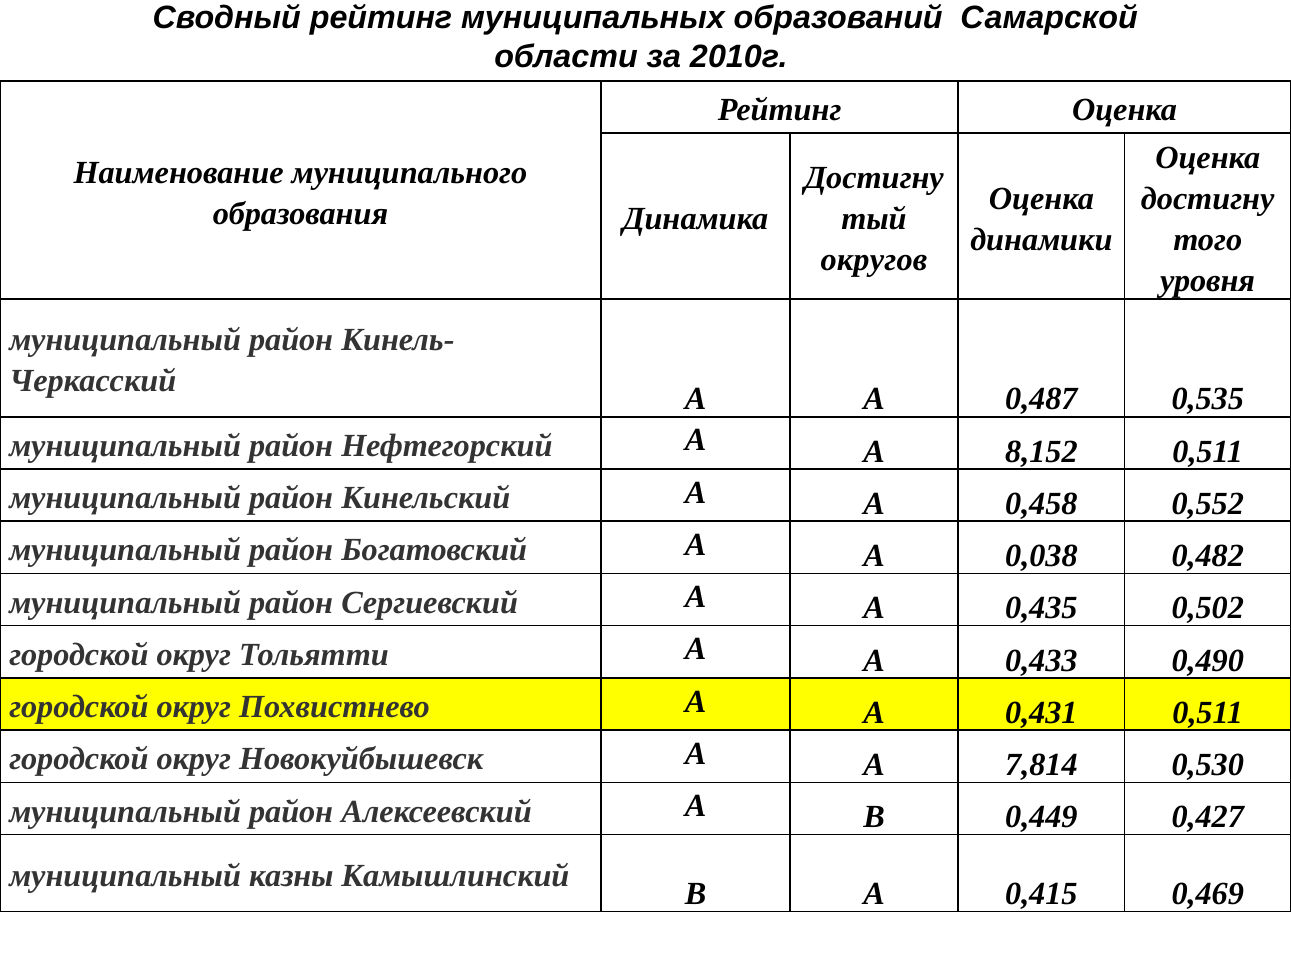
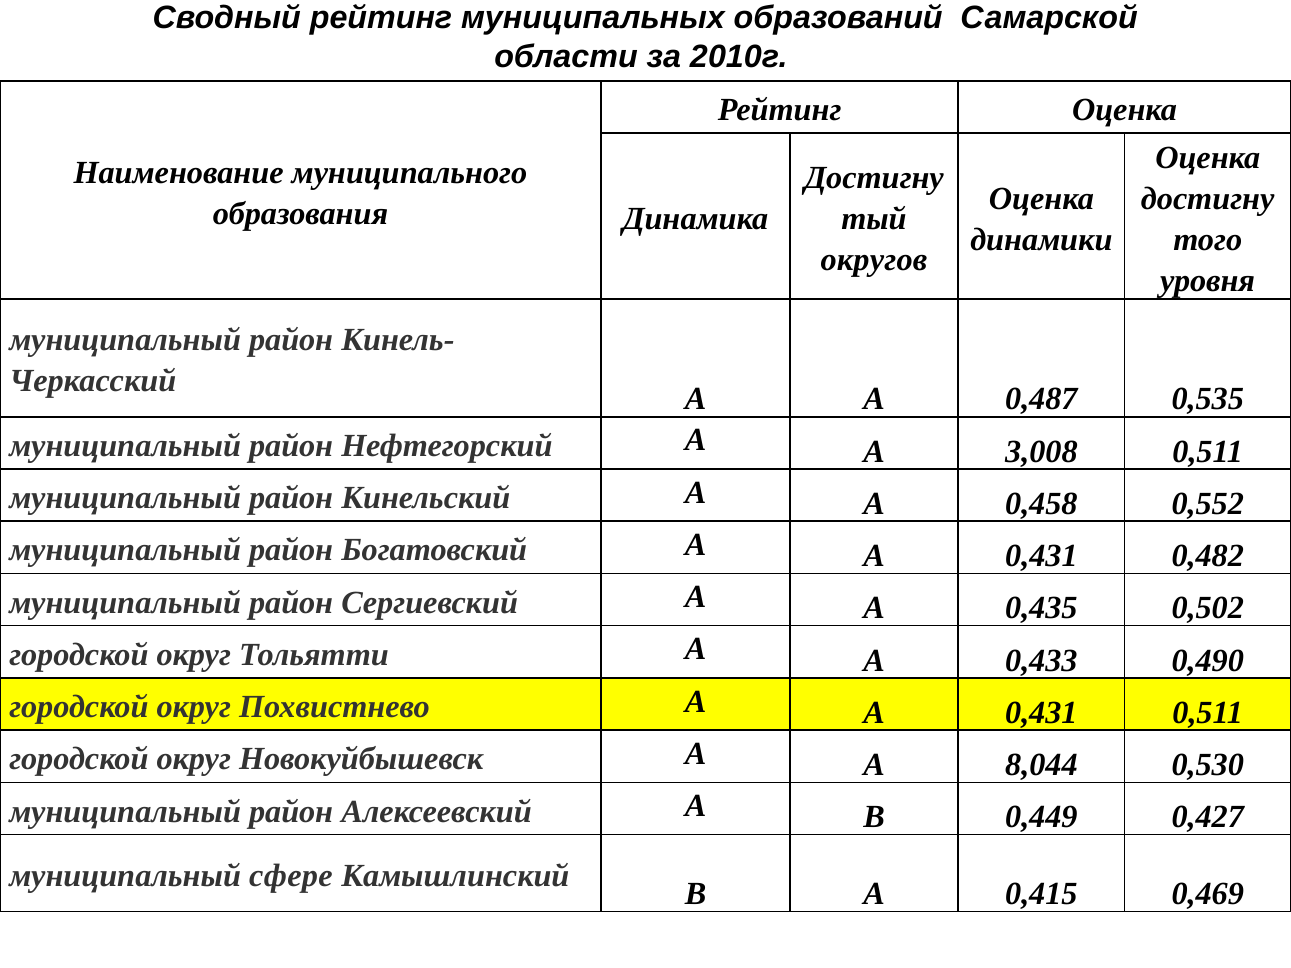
8,152: 8,152 -> 3,008
Богатовский А А 0,038: 0,038 -> 0,431
7,814: 7,814 -> 8,044
казны: казны -> сфере
